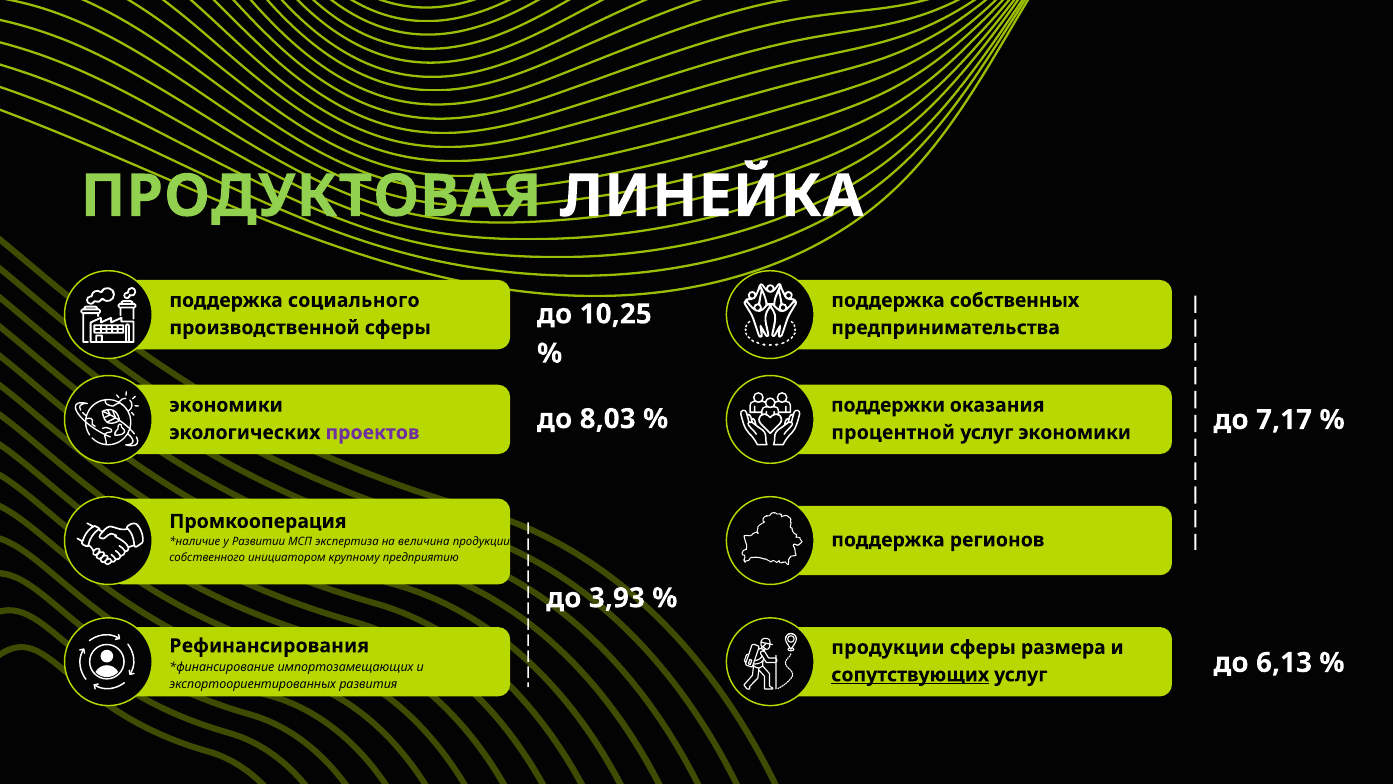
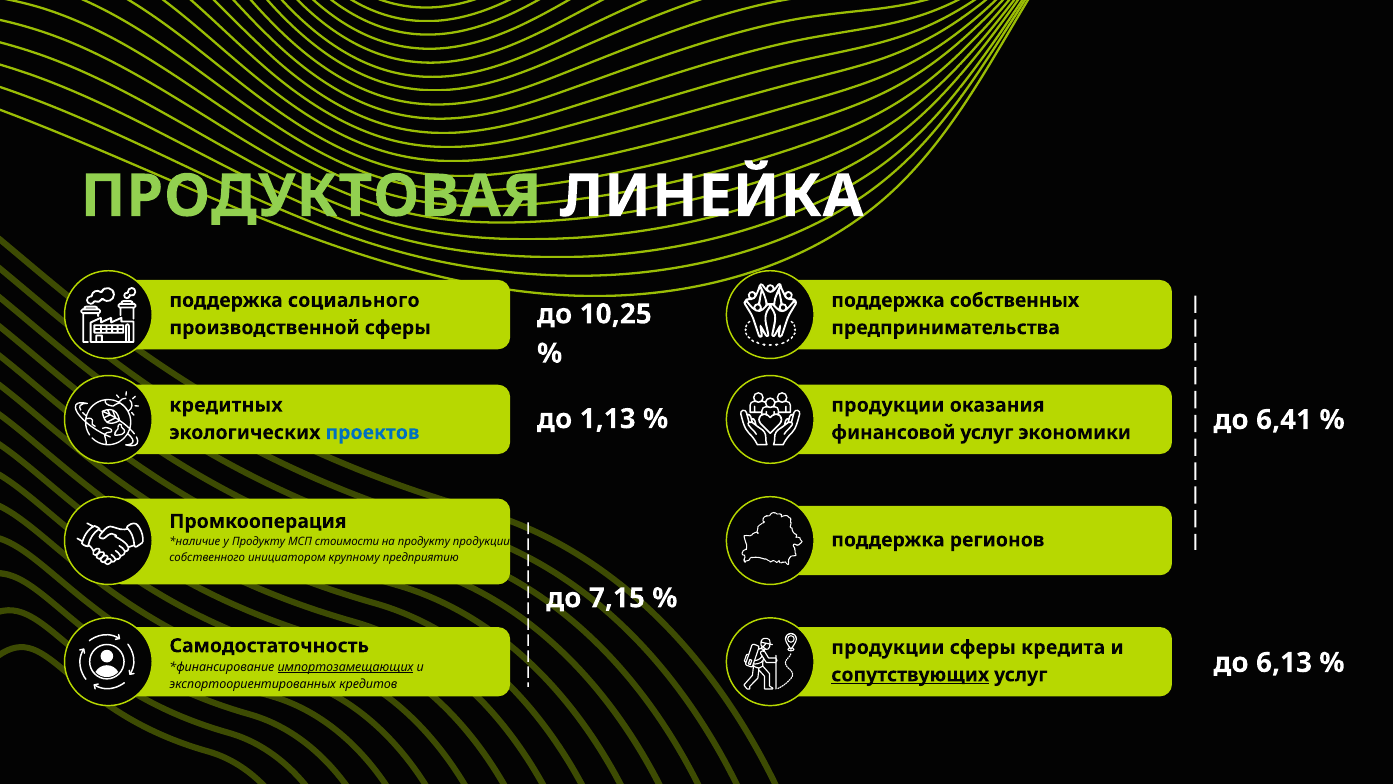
экономики at (226, 405): экономики -> кредитных
поддержки at (888, 405): поддержки -> продукции
8,03: 8,03 -> 1,13
7,17: 7,17 -> 6,41
проектов colour: purple -> blue
процентной: процентной -> финансовой
у Развитии: Развитии -> Продукту
экспертиза: экспертиза -> стоимости
на величина: величина -> продукту
3,93: 3,93 -> 7,15
Рефинансирования: Рефинансирования -> Самодостаточность
размера: размера -> кредита
импортозамещающих underline: none -> present
развития: развития -> кредитов
